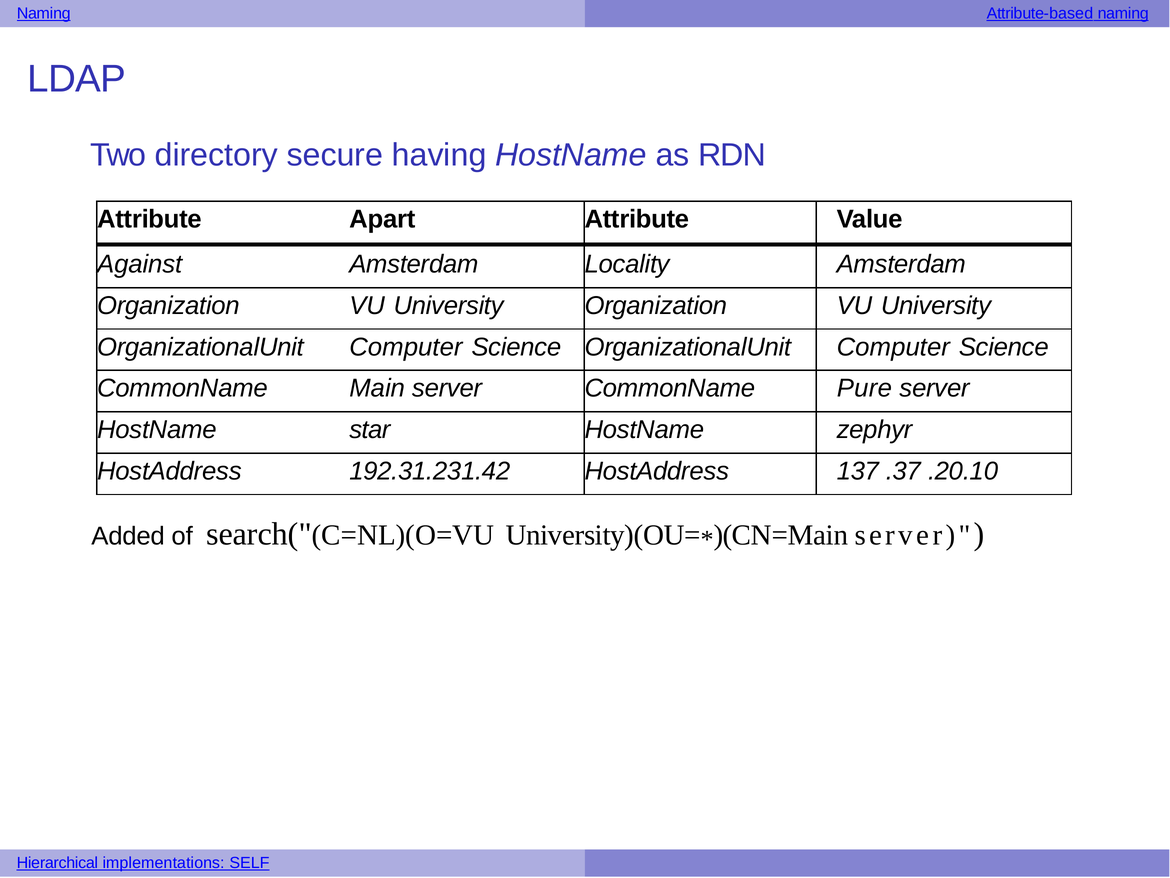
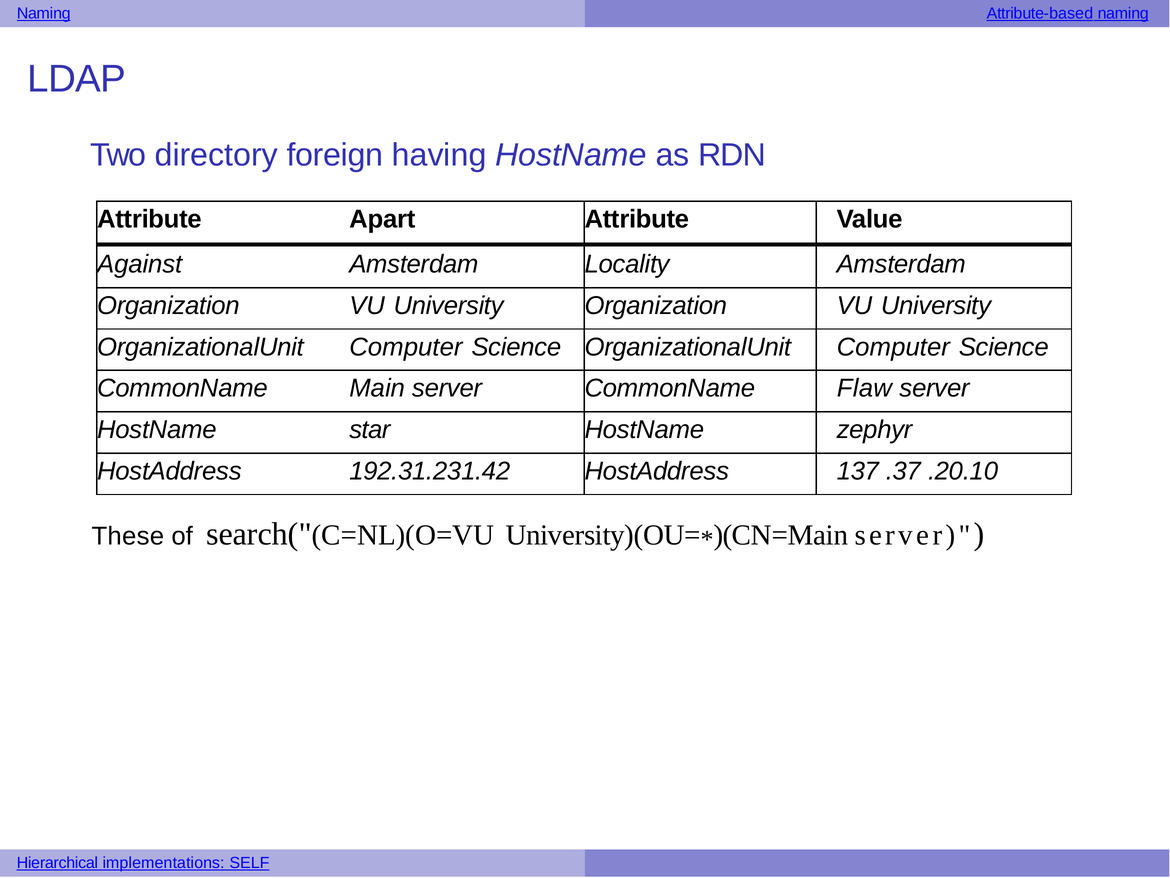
secure: secure -> foreign
Pure: Pure -> Flaw
Added: Added -> These
